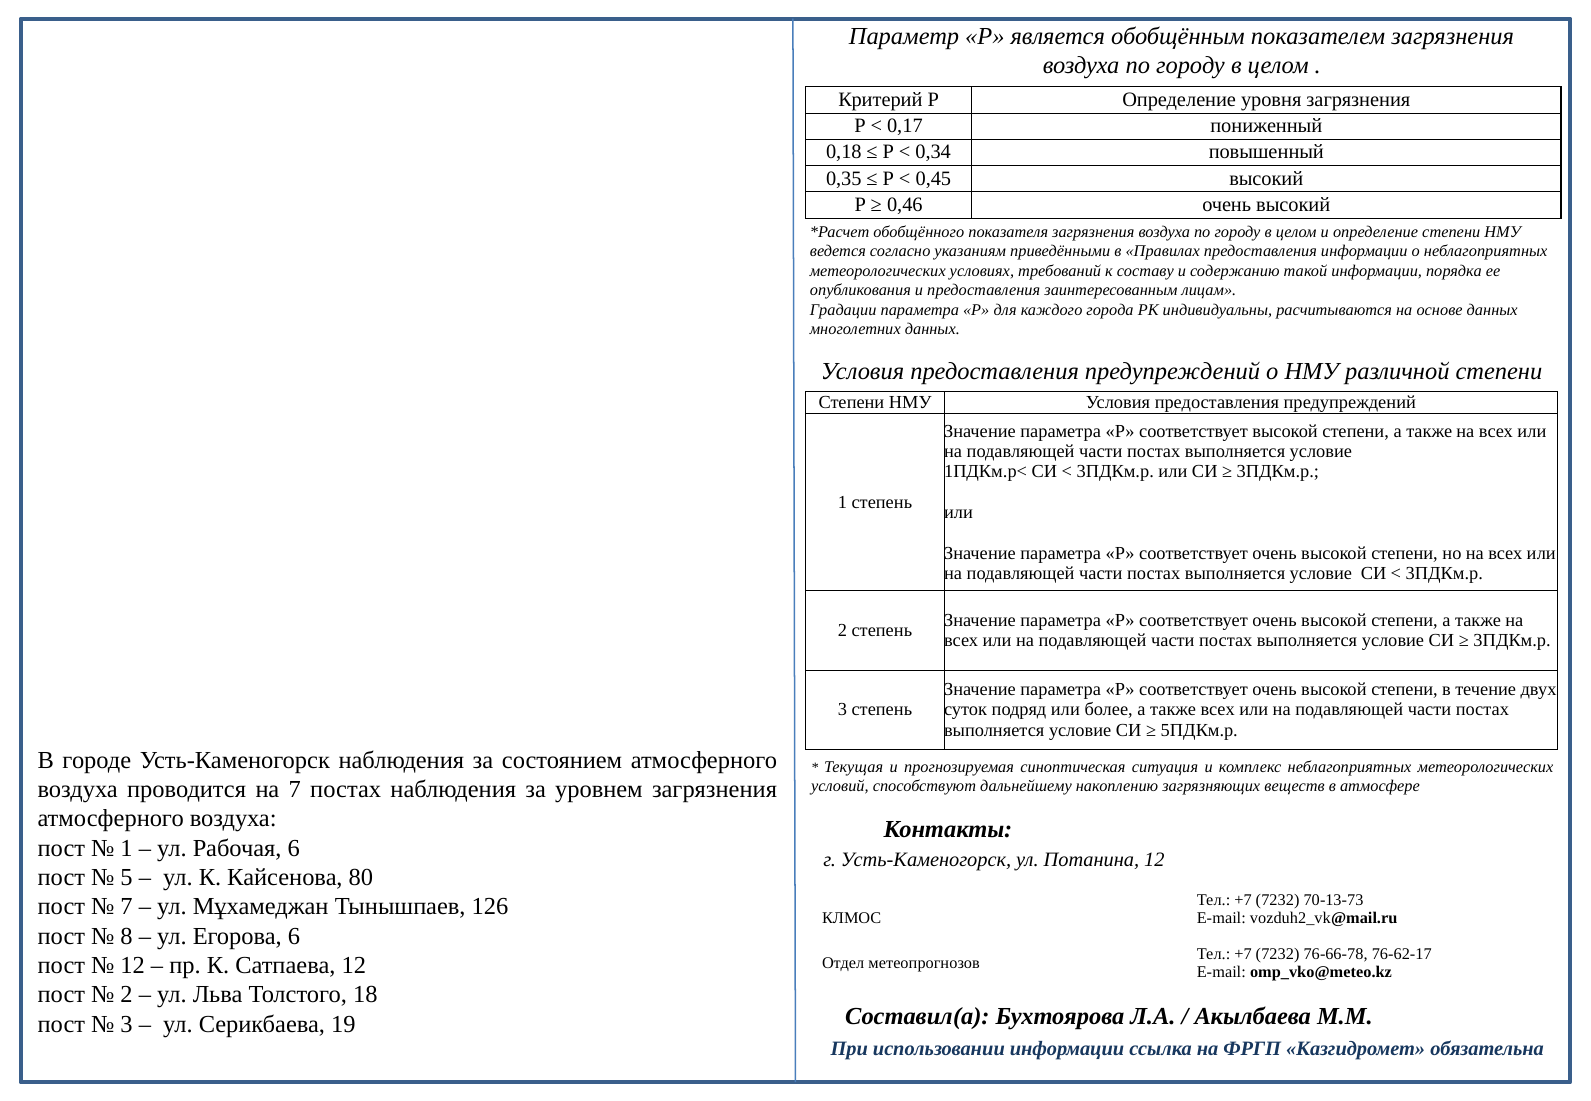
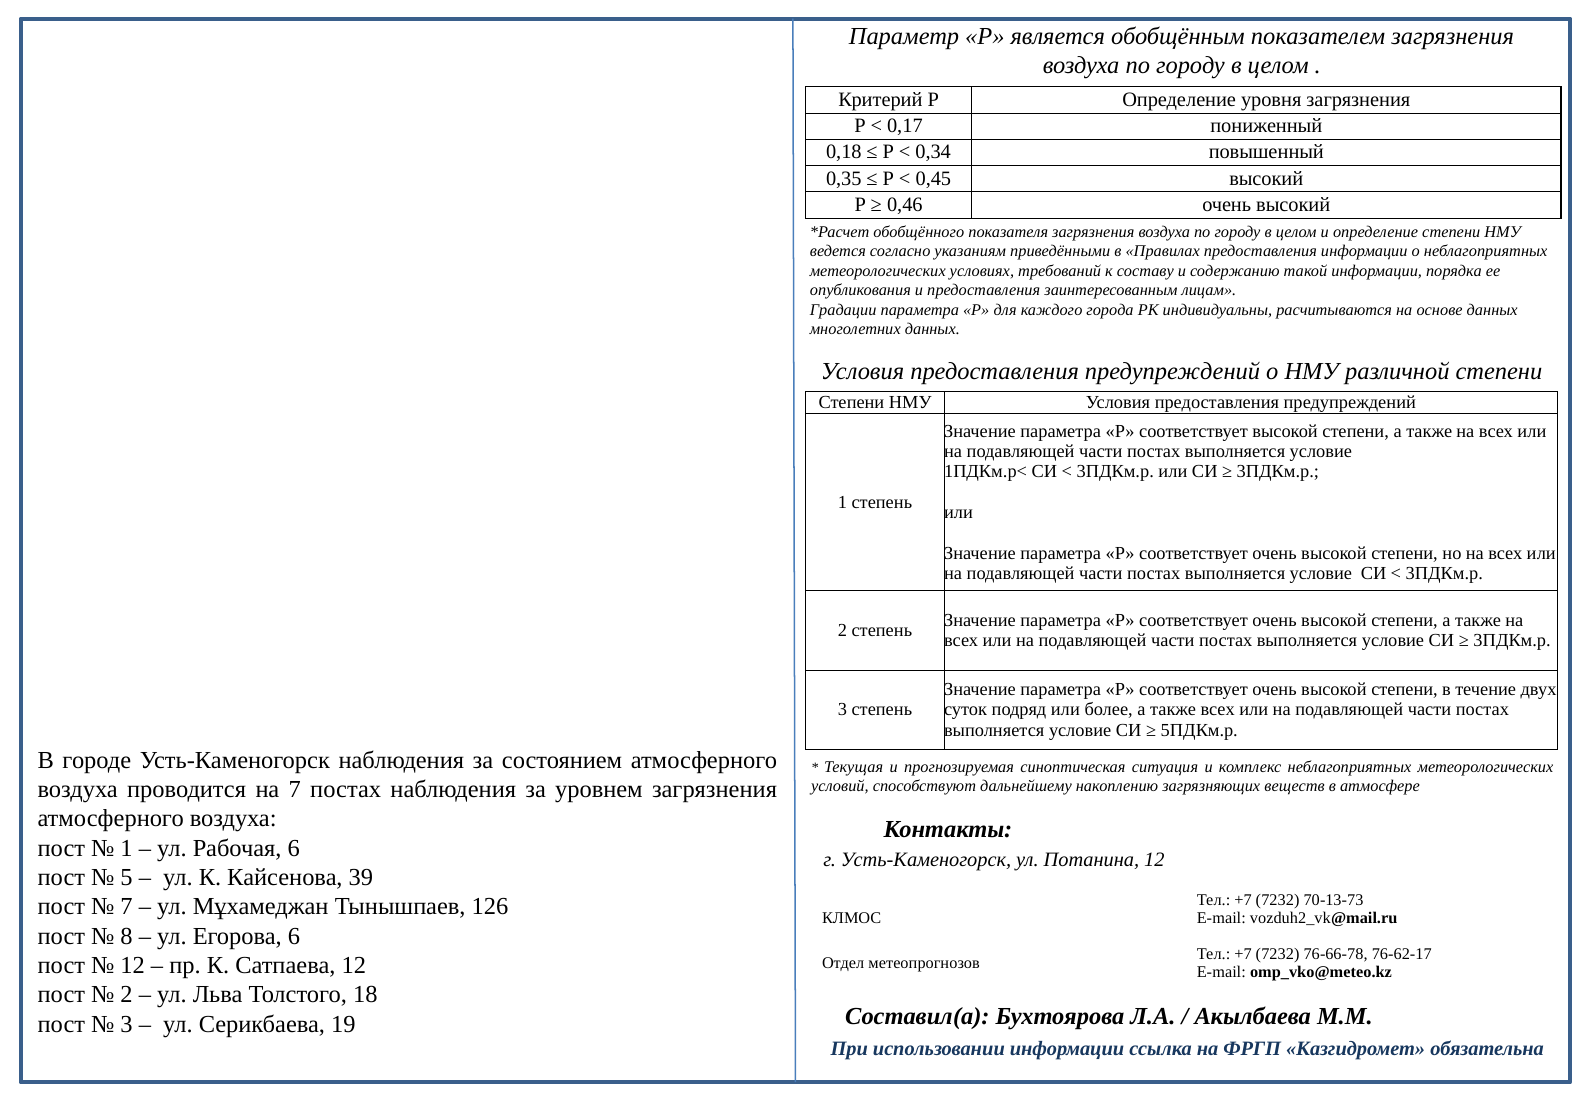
80: 80 -> 39
